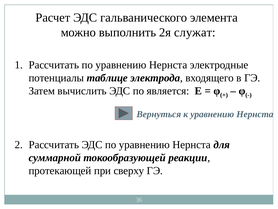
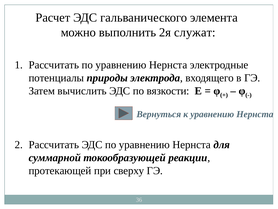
таблице: таблице -> природы
является: является -> вязкости
